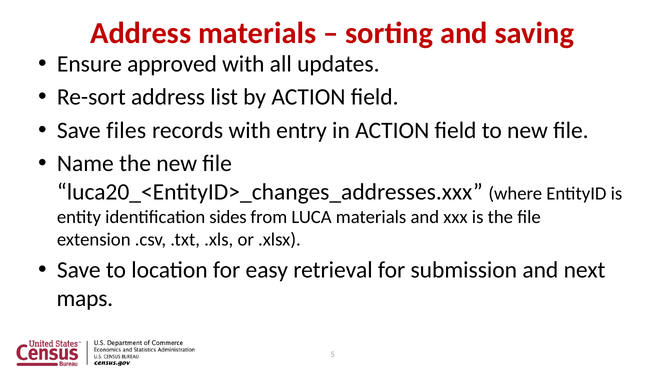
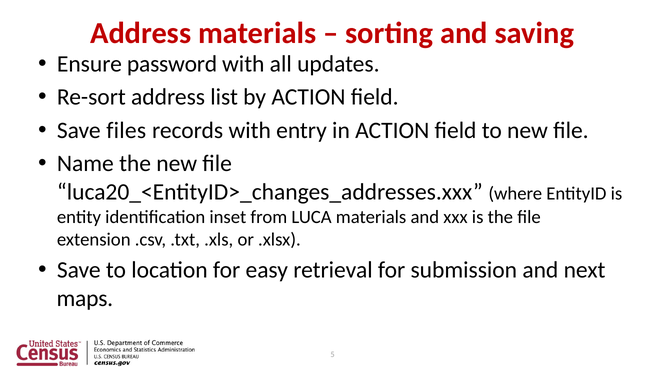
approved: approved -> password
sides: sides -> inset
